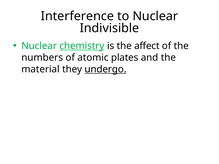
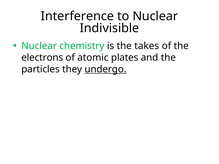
chemistry underline: present -> none
affect: affect -> takes
numbers: numbers -> electrons
material: material -> particles
